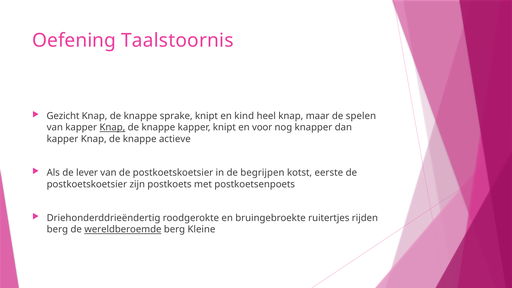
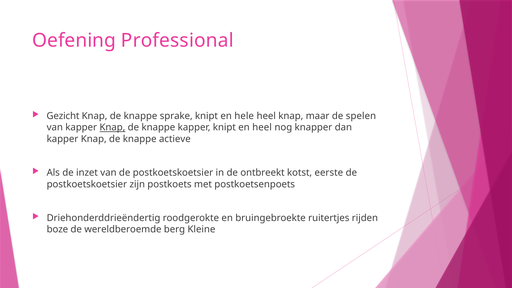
Taalstoornis: Taalstoornis -> Professional
kind: kind -> hele
en voor: voor -> heel
lever: lever -> inzet
begrijpen: begrijpen -> ontbreekt
berg at (57, 229): berg -> boze
wereldberoemde underline: present -> none
